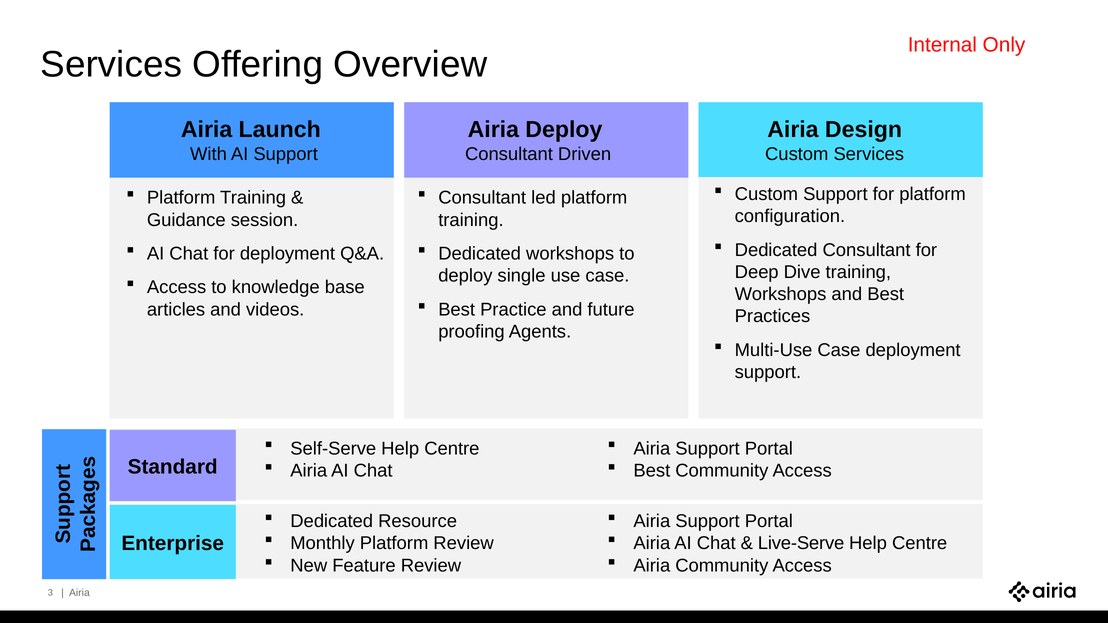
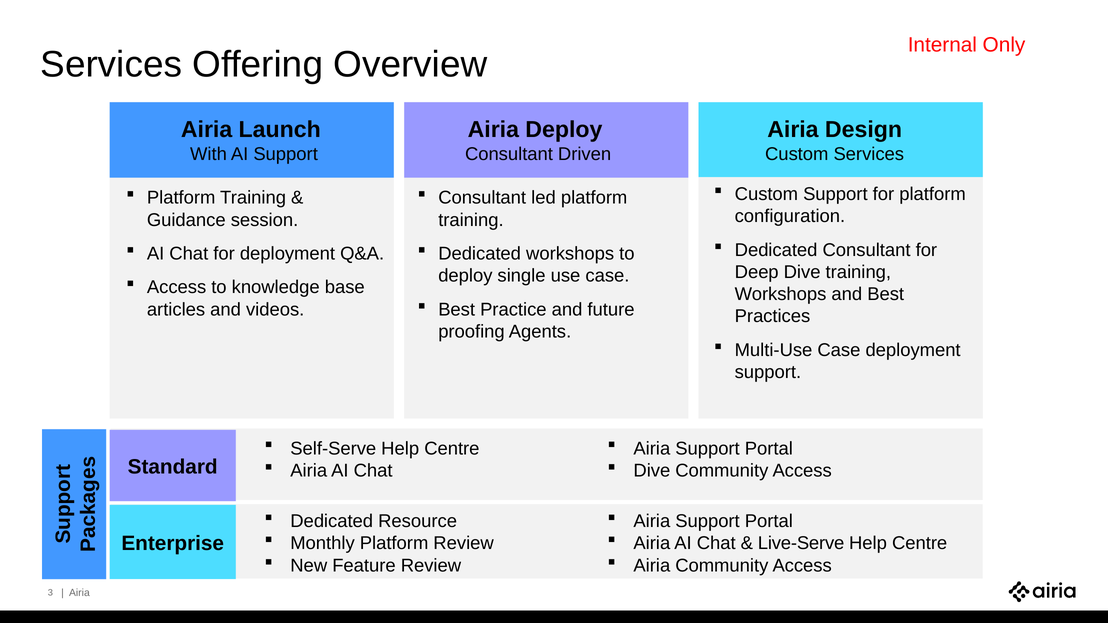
Best at (652, 471): Best -> Dive
